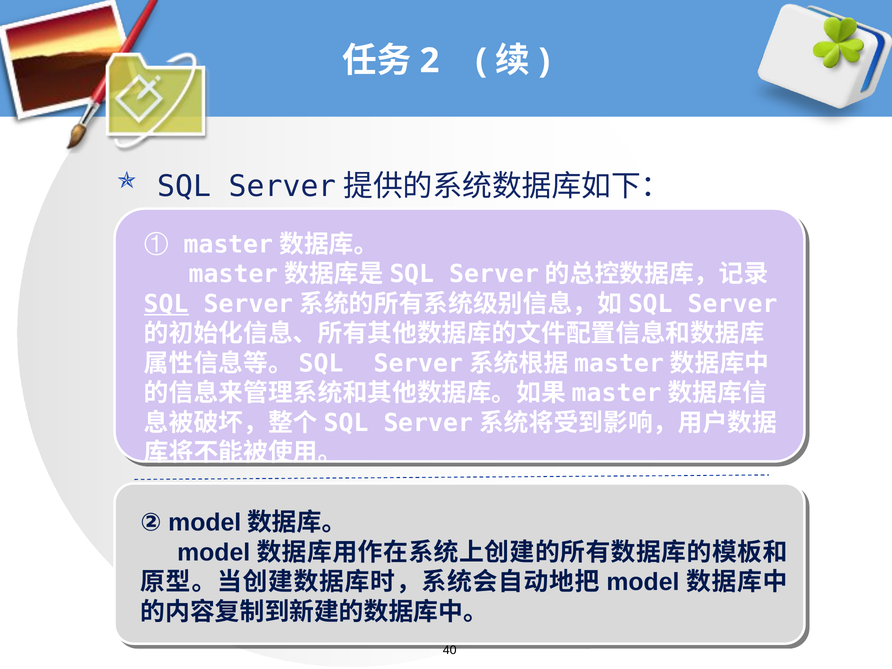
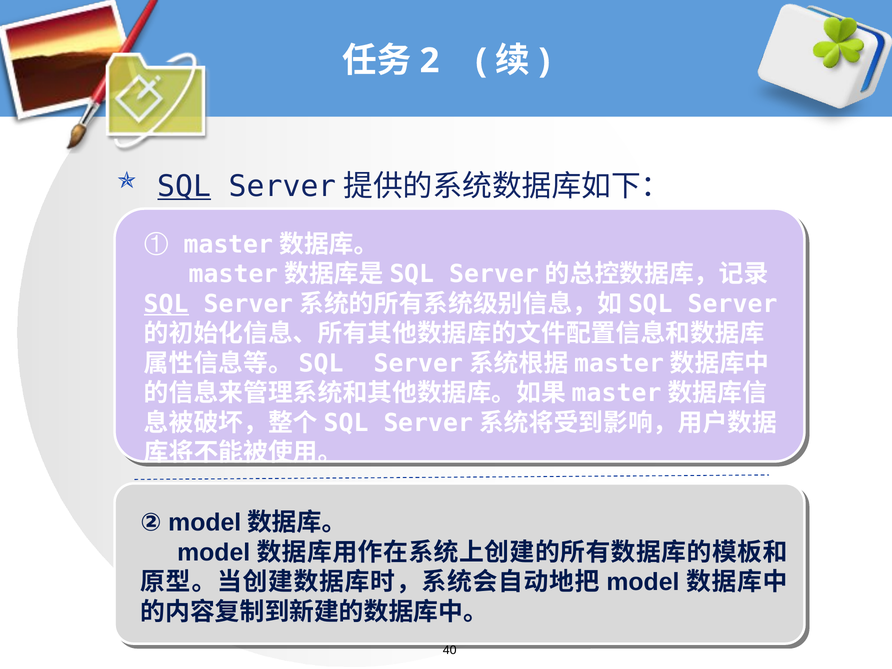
SQL at (184, 187) underline: none -> present
